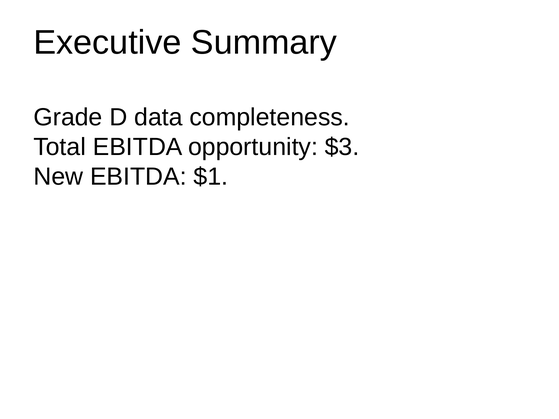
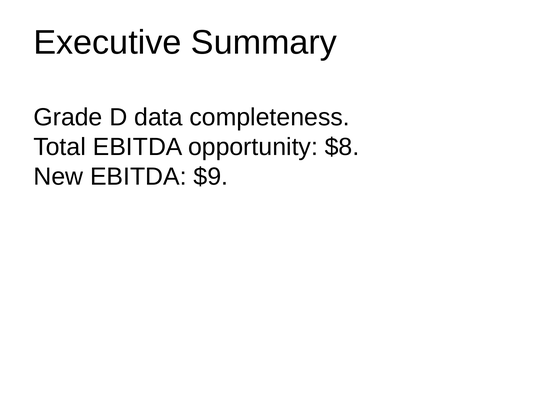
$3: $3 -> $8
$1: $1 -> $9
